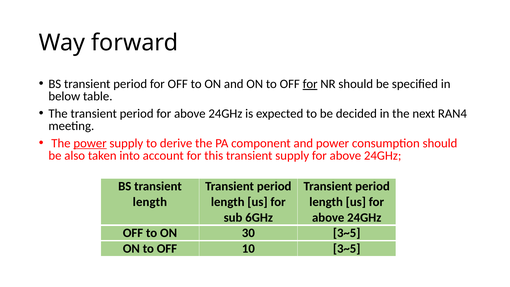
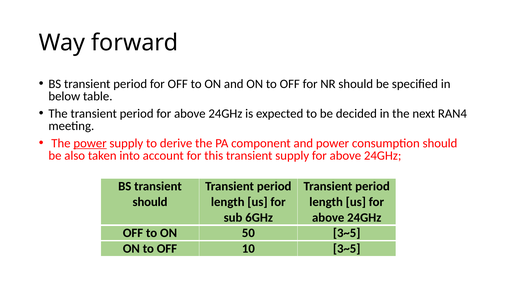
for at (310, 84) underline: present -> none
length at (150, 202): length -> should
30: 30 -> 50
